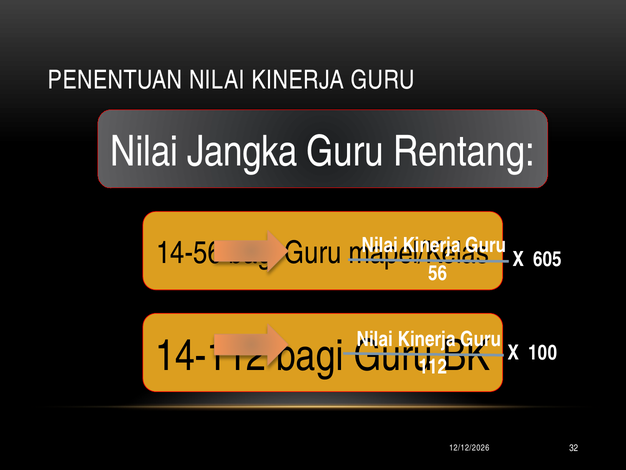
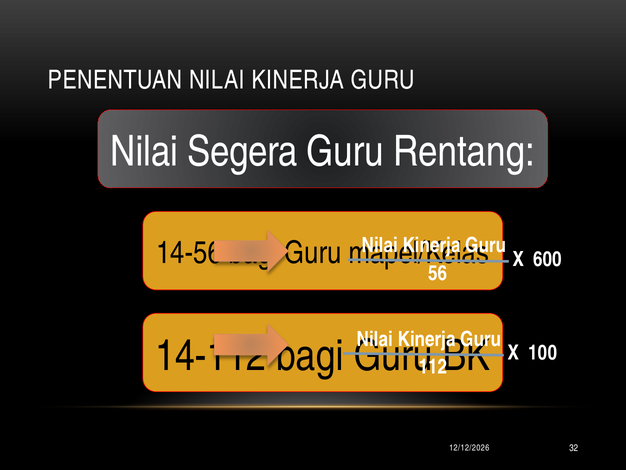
Jangka: Jangka -> Segera
605: 605 -> 600
